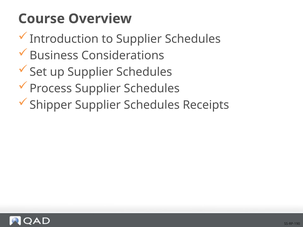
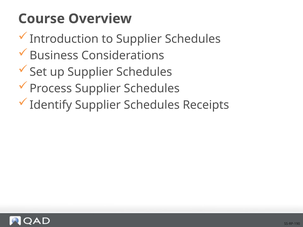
Shipper: Shipper -> Identify
